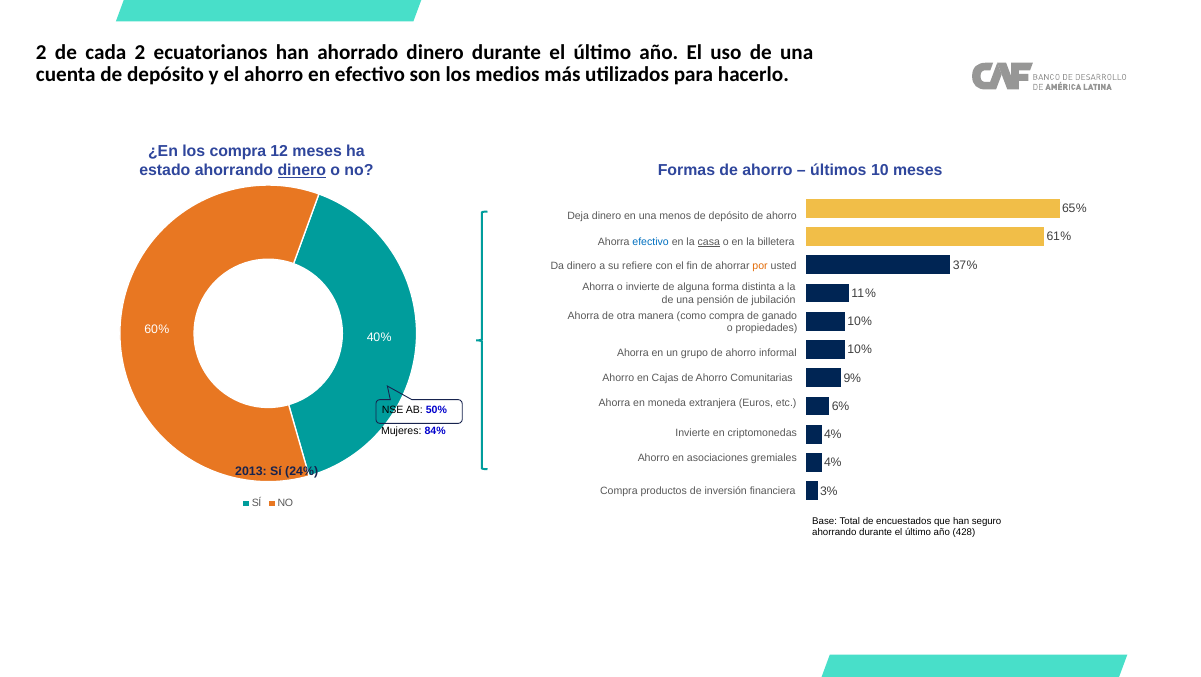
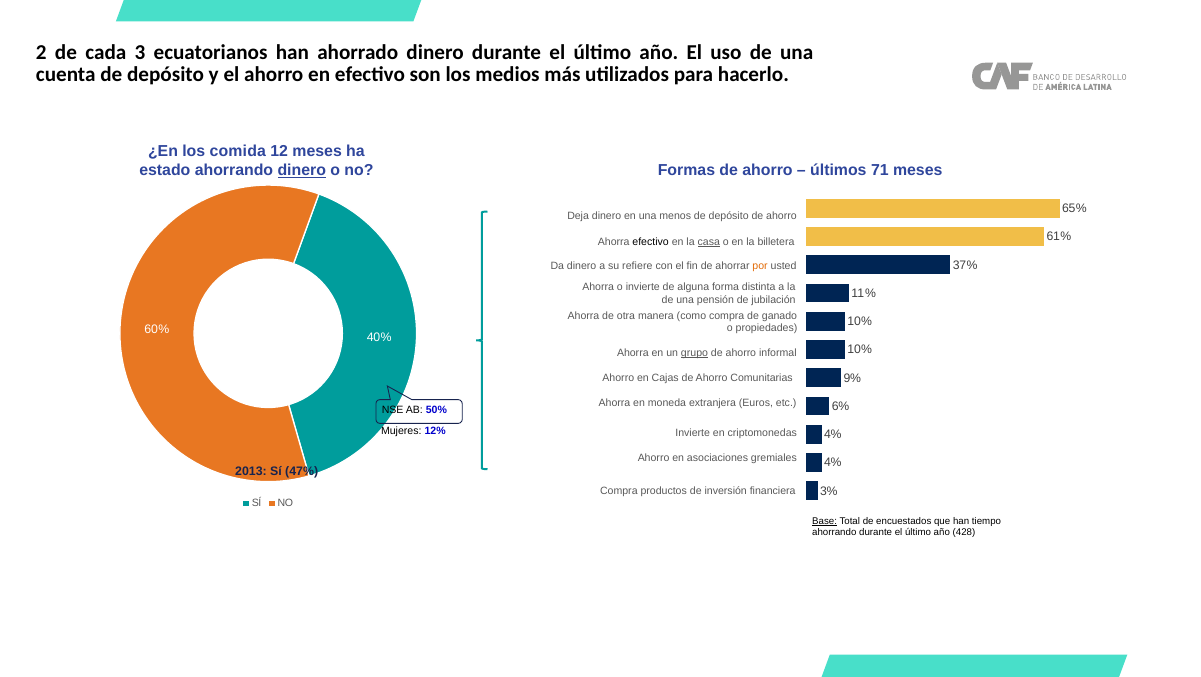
cada 2: 2 -> 3
los compra: compra -> comida
10: 10 -> 71
efectivo at (651, 242) colour: blue -> black
grupo underline: none -> present
84%: 84% -> 12%
24%: 24% -> 47%
Base underline: none -> present
seguro: seguro -> tiempo
